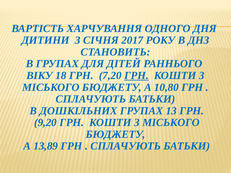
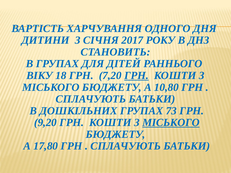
13: 13 -> 73
МІСЬКОГО at (171, 123) underline: none -> present
13,89: 13,89 -> 17,80
